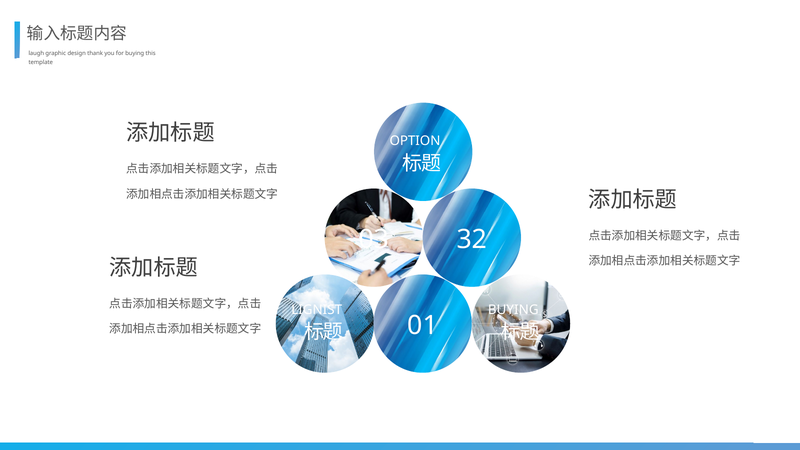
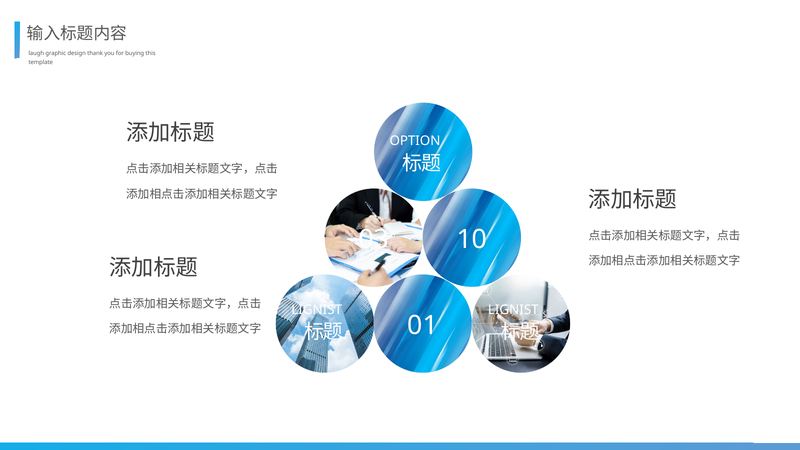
32: 32 -> 10
BUYING at (513, 310): BUYING -> LIGNIST
